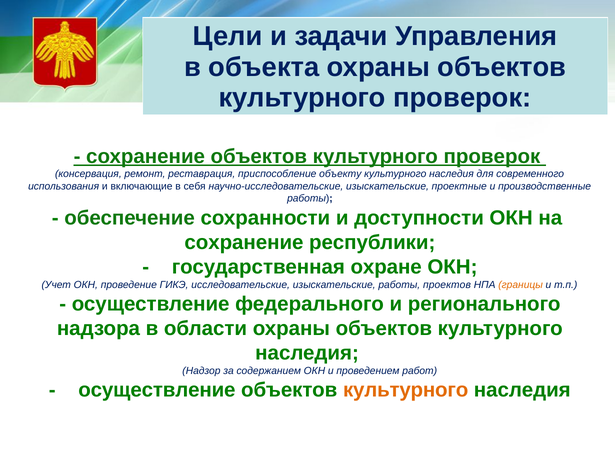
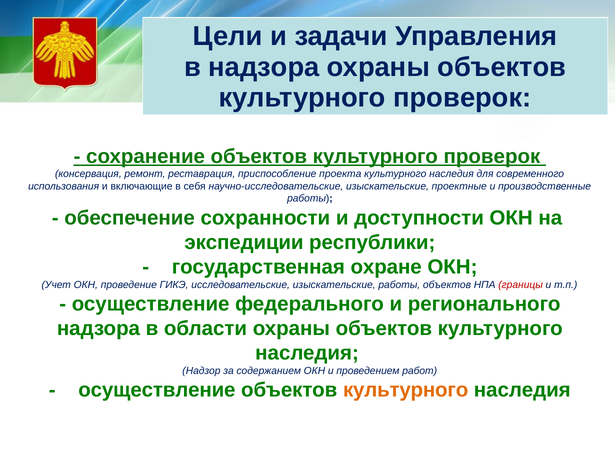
в объекта: объекта -> надзора
объекту: объекту -> проекта
сохранение at (244, 242): сохранение -> экспедиции
работы проектов: проектов -> объектов
границы colour: orange -> red
